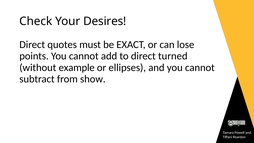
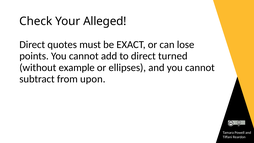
Desires: Desires -> Alleged
show: show -> upon
